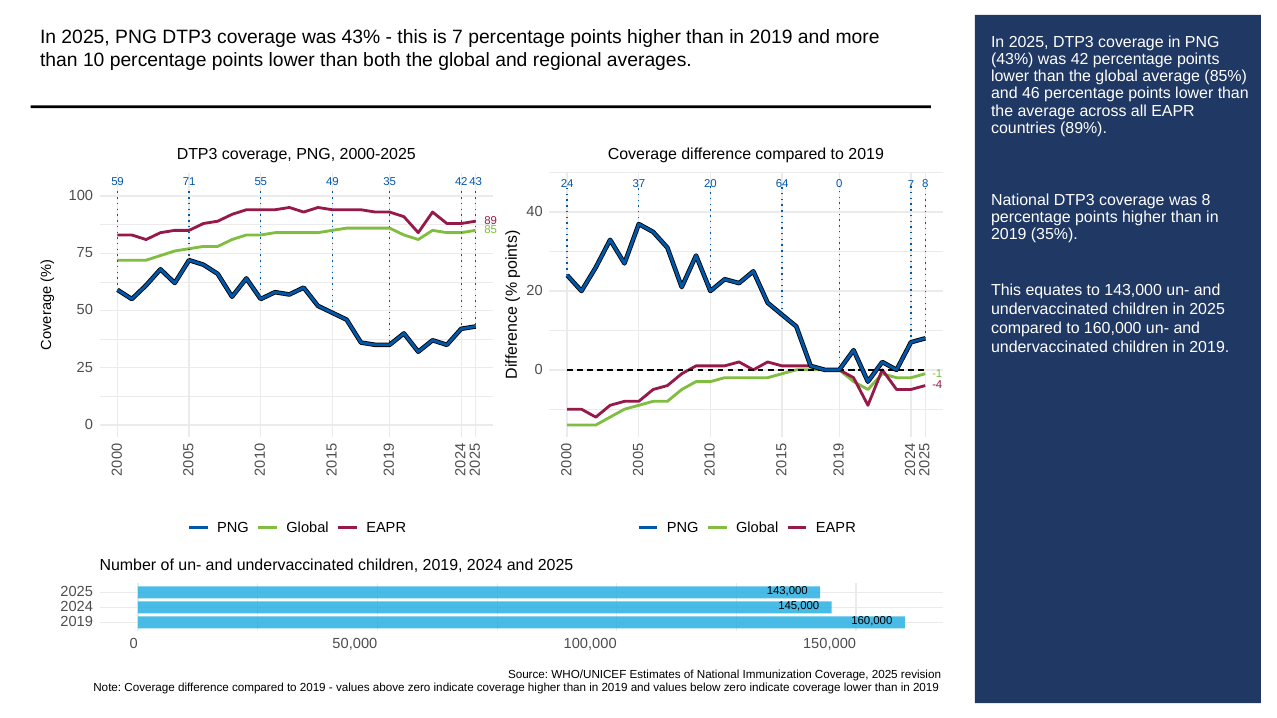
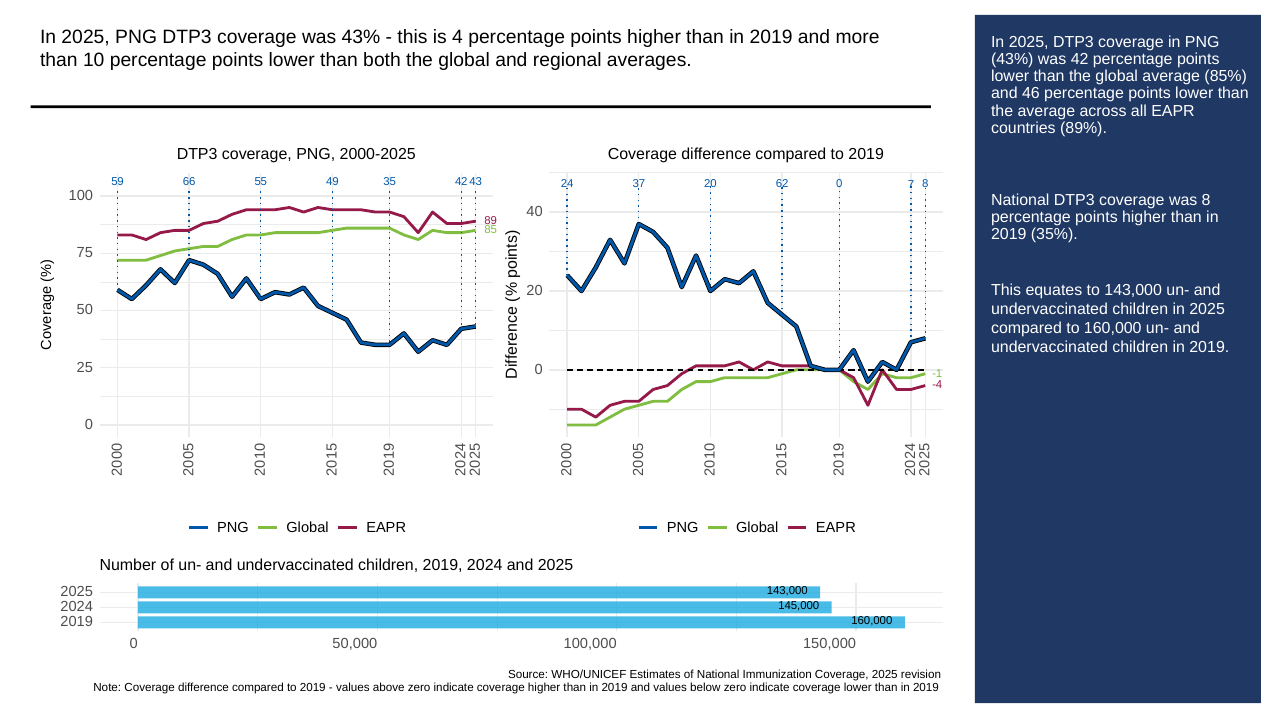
is 7: 7 -> 4
71: 71 -> 66
64: 64 -> 62
